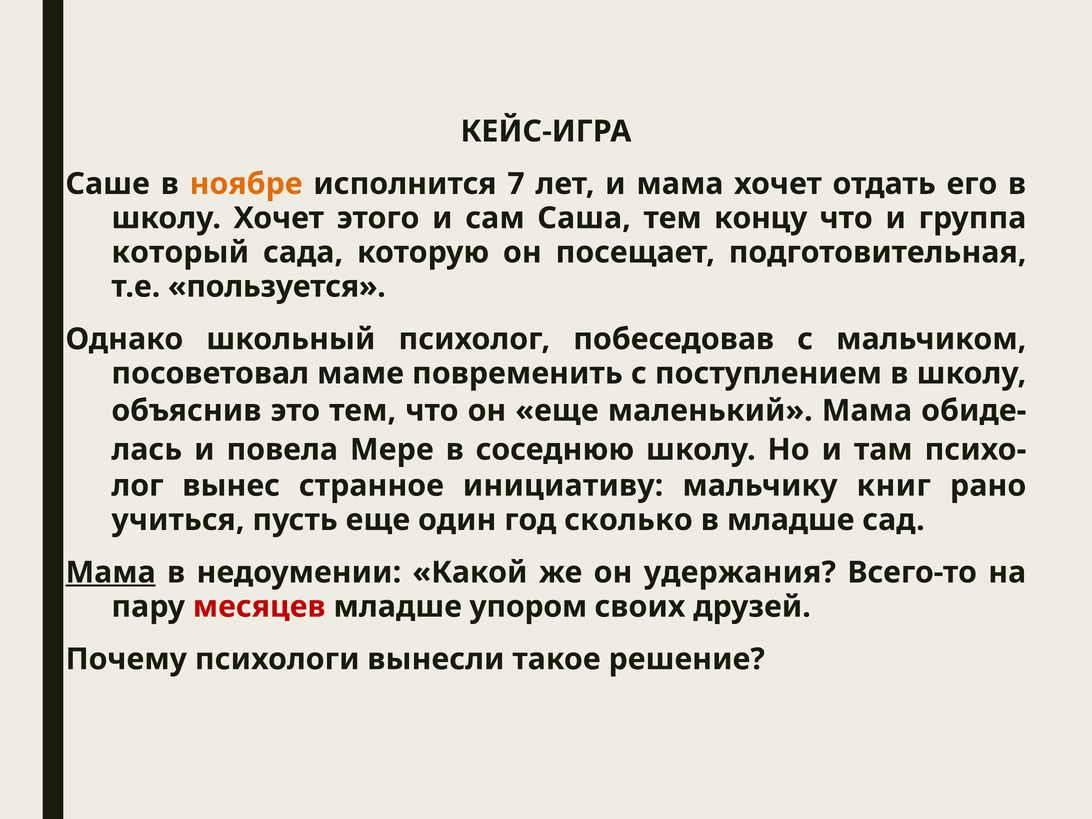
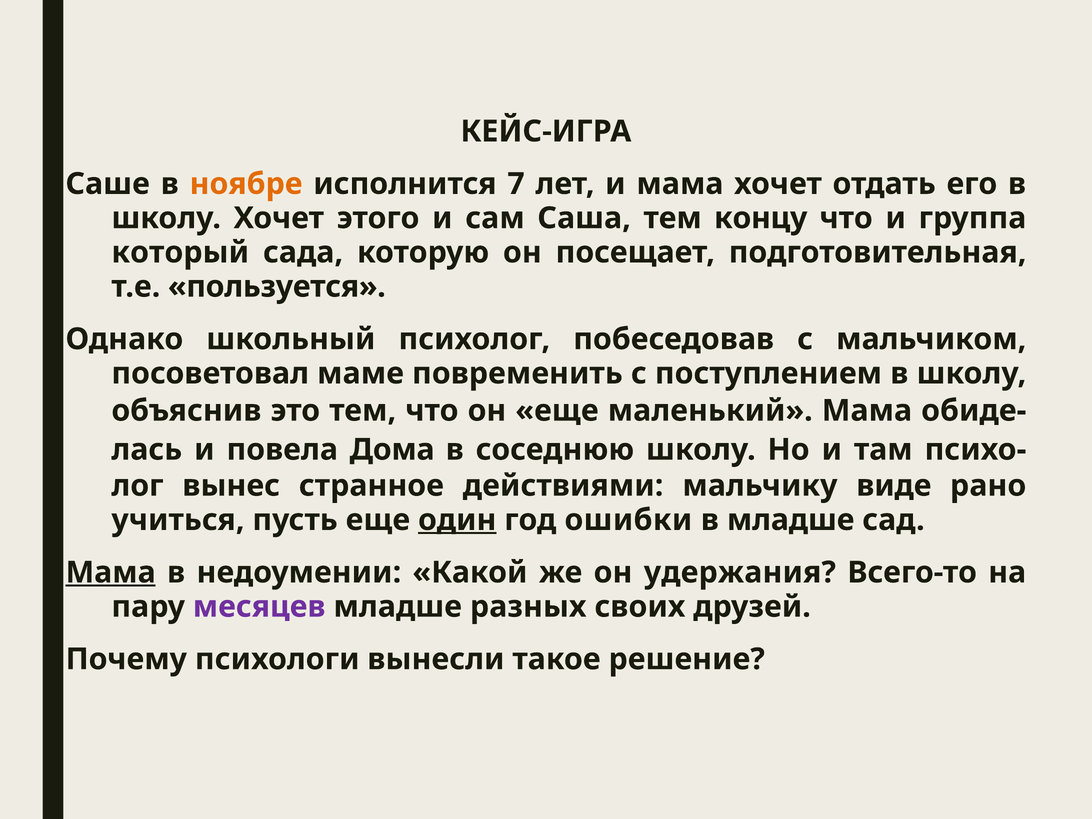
Мере: Мере -> Дома
инициативу: инициативу -> действиями
книг: книг -> виде
один underline: none -> present
сколько: сколько -> ошибки
месяцев colour: red -> purple
упором: упором -> разных
